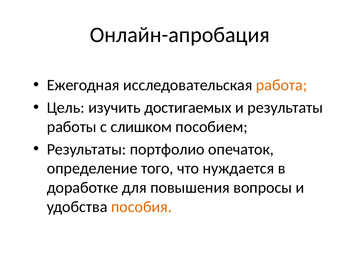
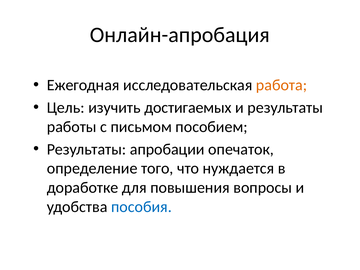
слишком: слишком -> письмом
портфолио: портфолио -> апробации
пособия colour: orange -> blue
